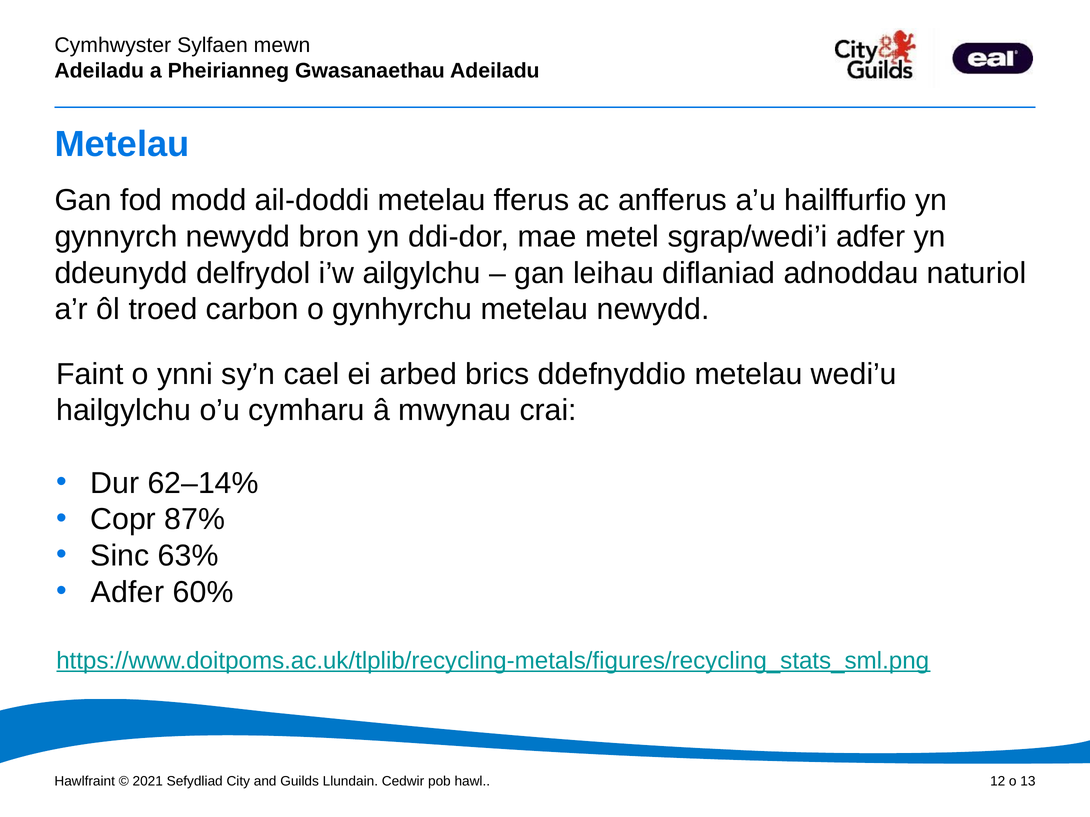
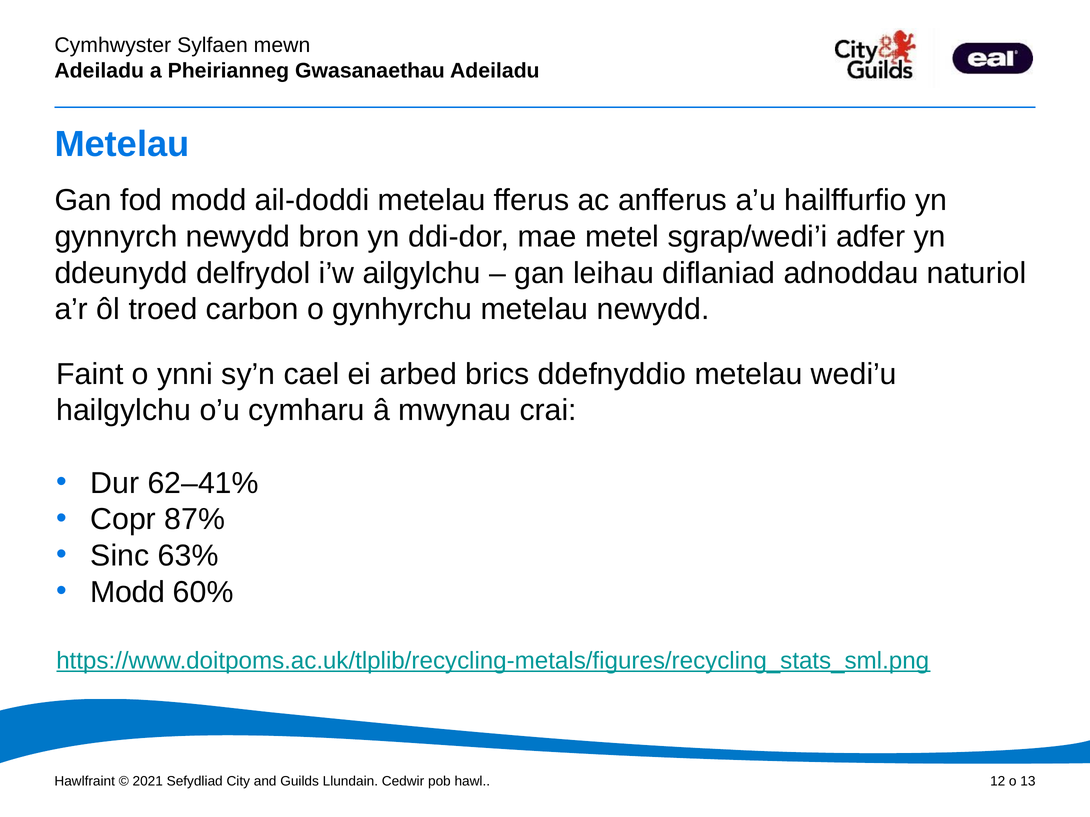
62–14%: 62–14% -> 62–41%
Adfer at (127, 592): Adfer -> Modd
